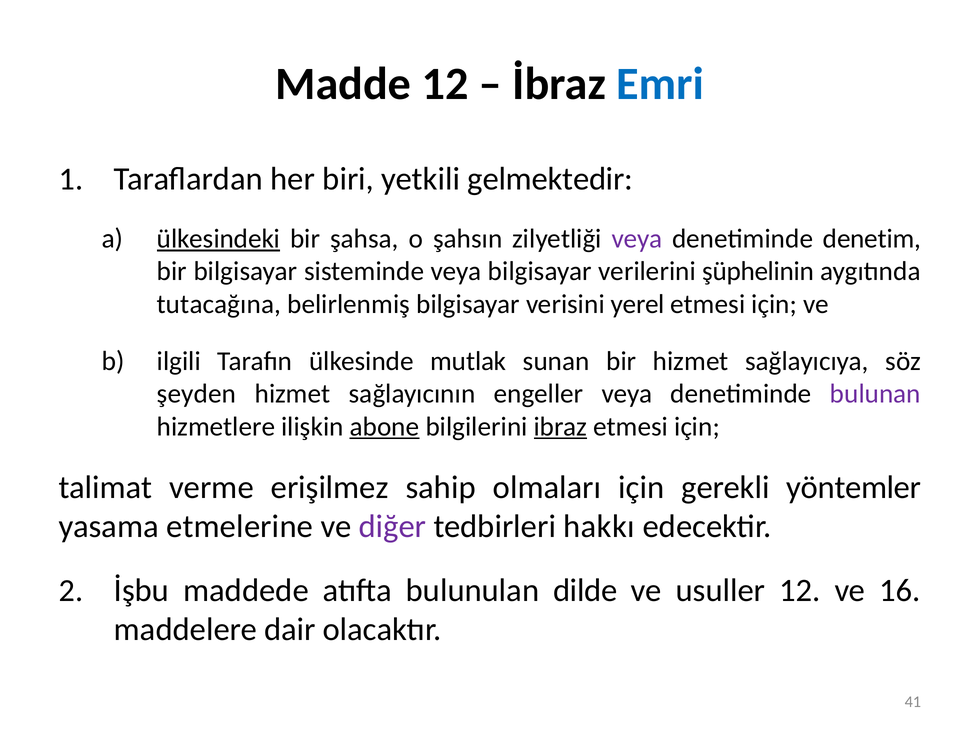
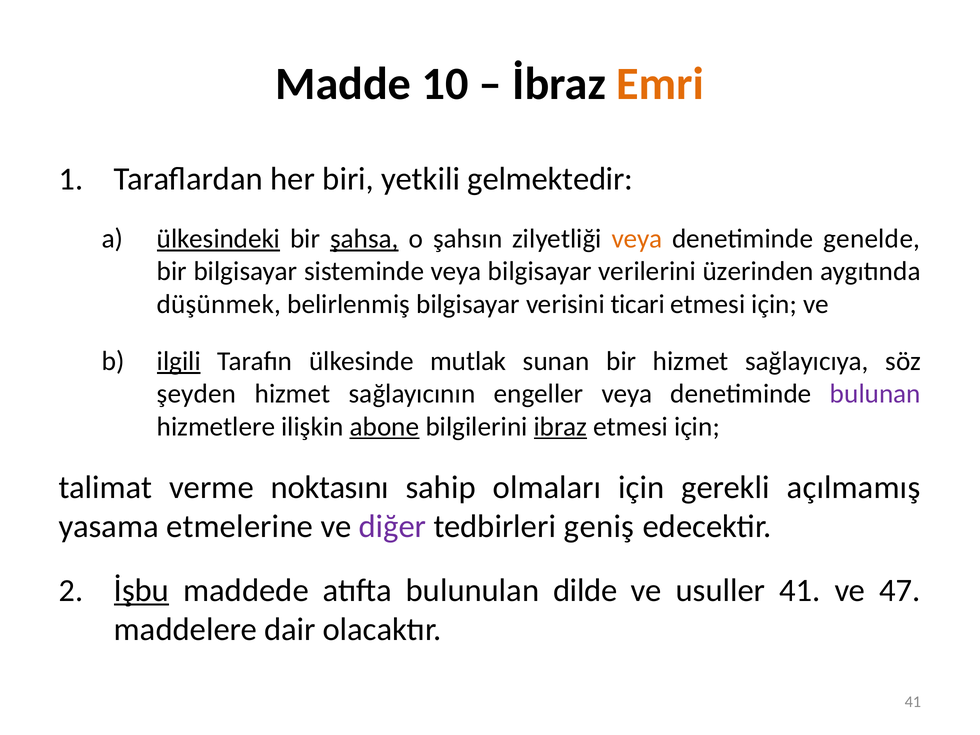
Madde 12: 12 -> 10
Emri colour: blue -> orange
şahsa underline: none -> present
veya at (637, 239) colour: purple -> orange
denetim: denetim -> genelde
şüphelinin: şüphelinin -> üzerinden
tutacağına: tutacağına -> düşünmek
yerel: yerel -> ticari
ilgili underline: none -> present
erişilmez: erişilmez -> noktasını
yöntemler: yöntemler -> açılmamış
hakkı: hakkı -> geniş
İşbu underline: none -> present
usuller 12: 12 -> 41
16: 16 -> 47
